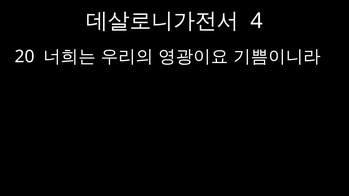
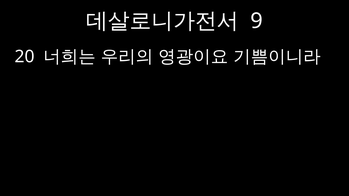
4: 4 -> 9
